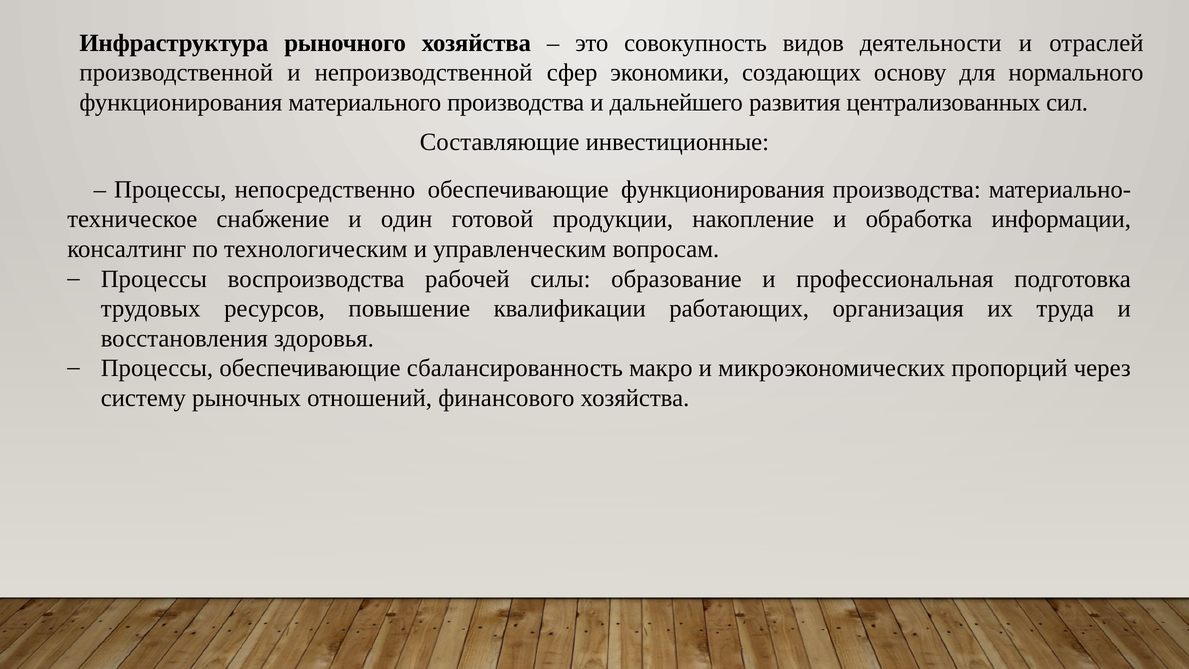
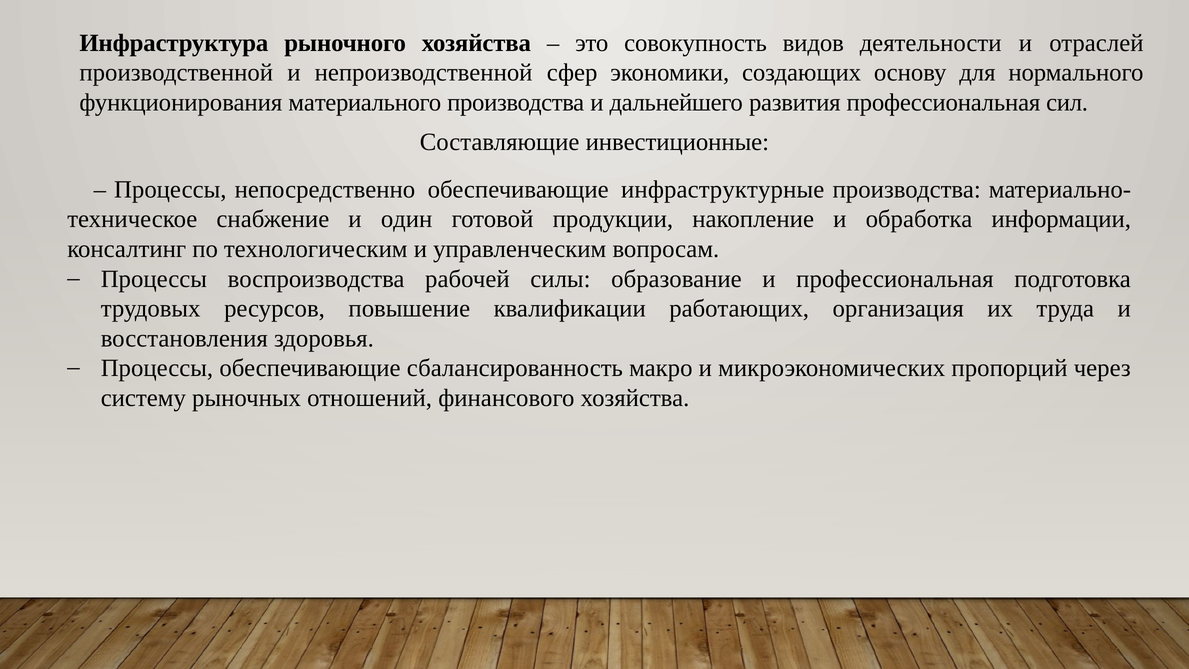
развития централизованных: централизованных -> профессиональная
обеспечивающие функционирования: функционирования -> инфраструктурные
